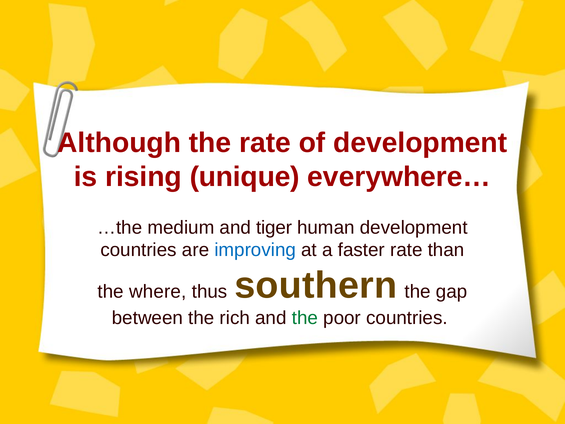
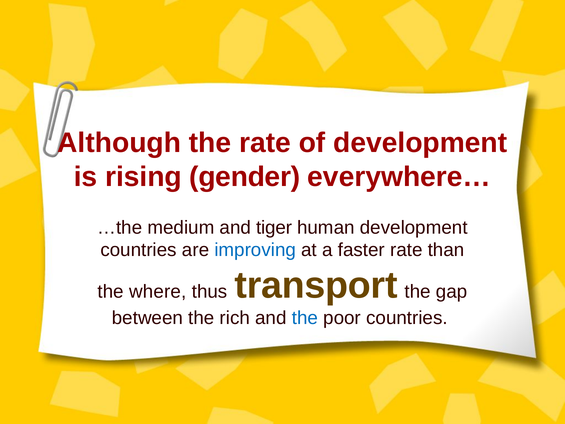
unique: unique -> gender
southern: southern -> transport
the at (305, 318) colour: green -> blue
